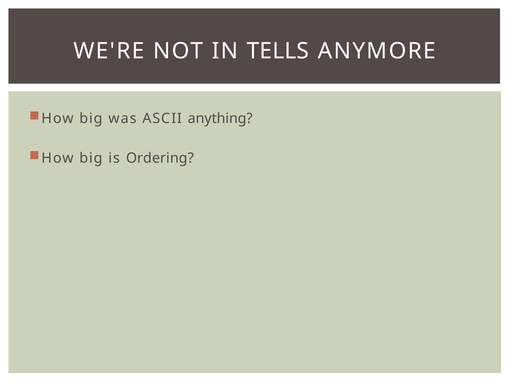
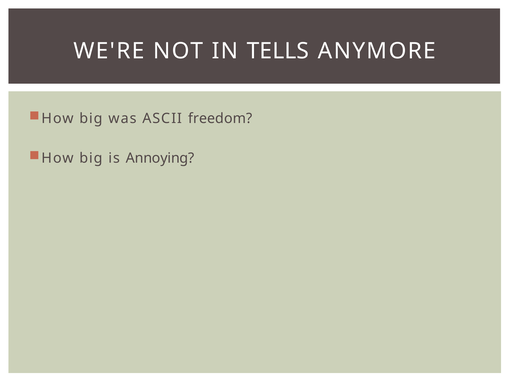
anything: anything -> freedom
Ordering: Ordering -> Annoying
